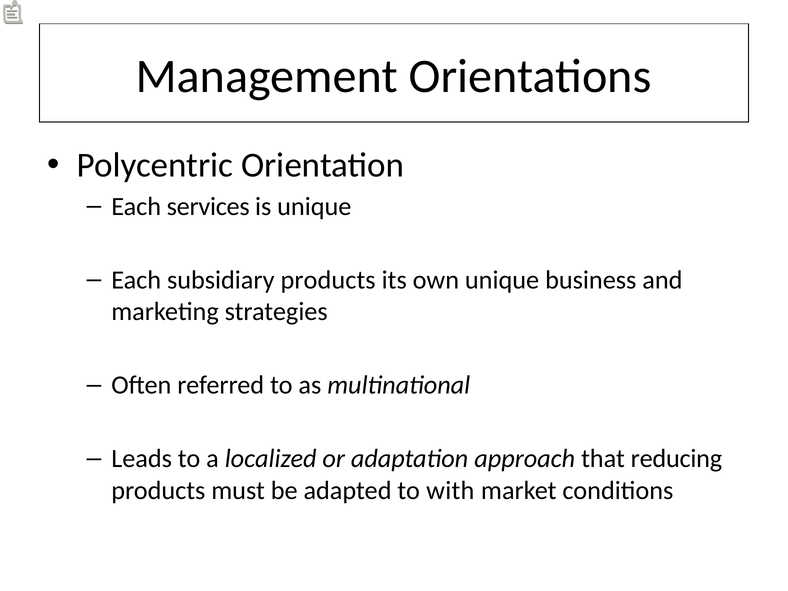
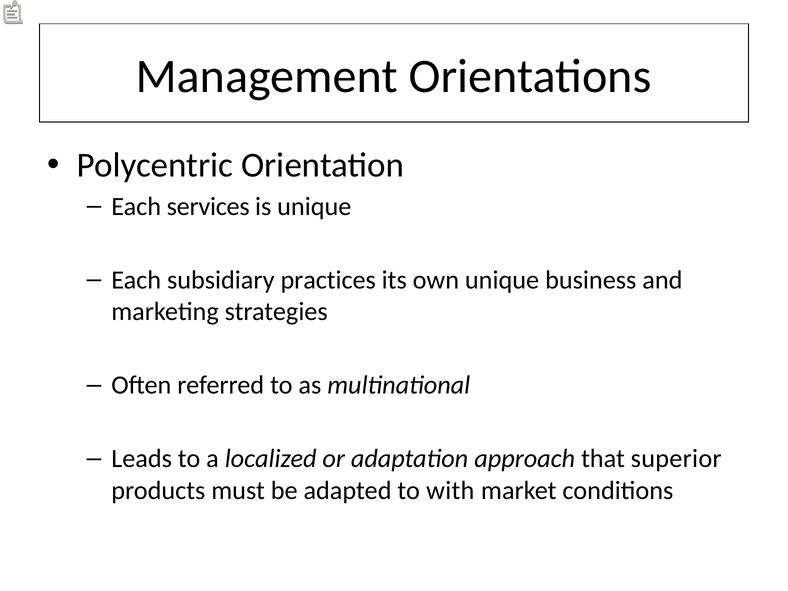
subsidiary products: products -> practices
reducing: reducing -> superior
